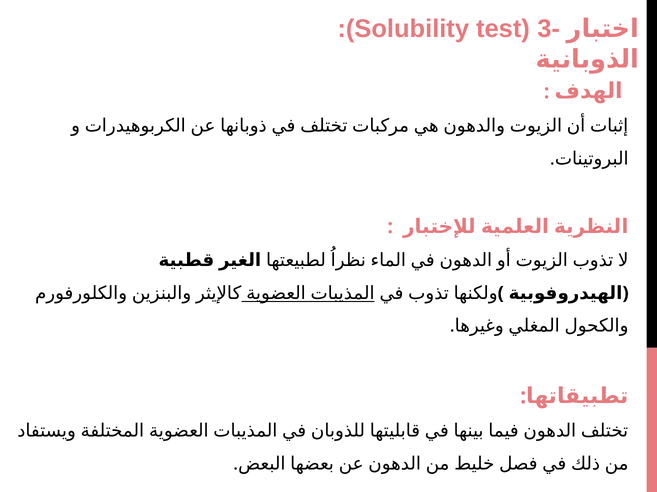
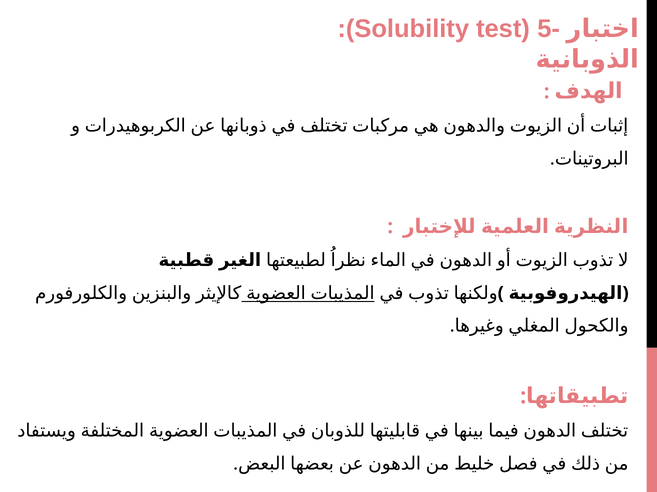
3-: 3- -> 5-
